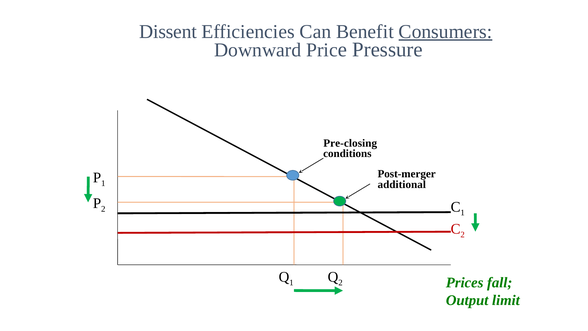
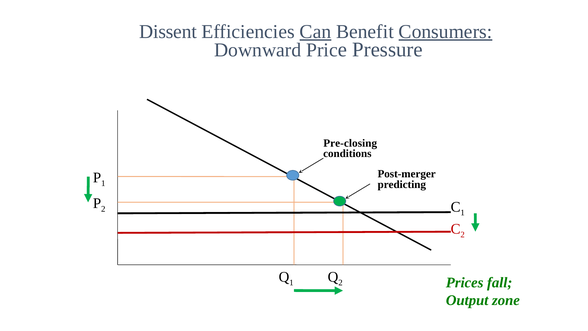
Can underline: none -> present
additional: additional -> predicting
limit: limit -> zone
